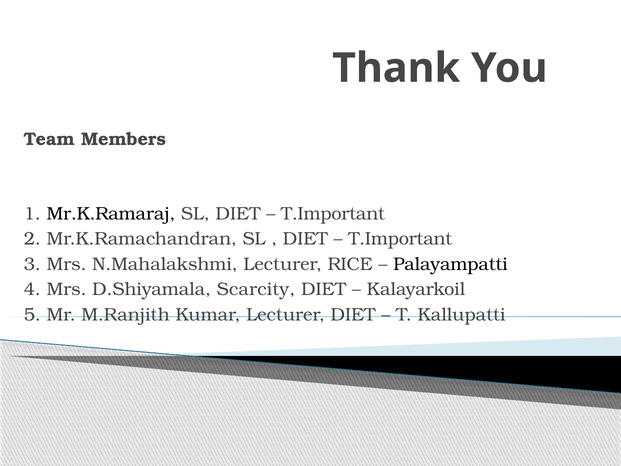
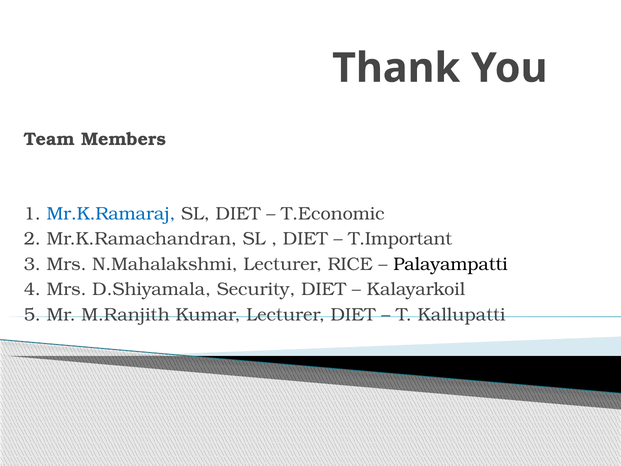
Mr.K.Ramaraj colour: black -> blue
T.Important at (333, 214): T.Important -> T.Economic
Scarcity: Scarcity -> Security
